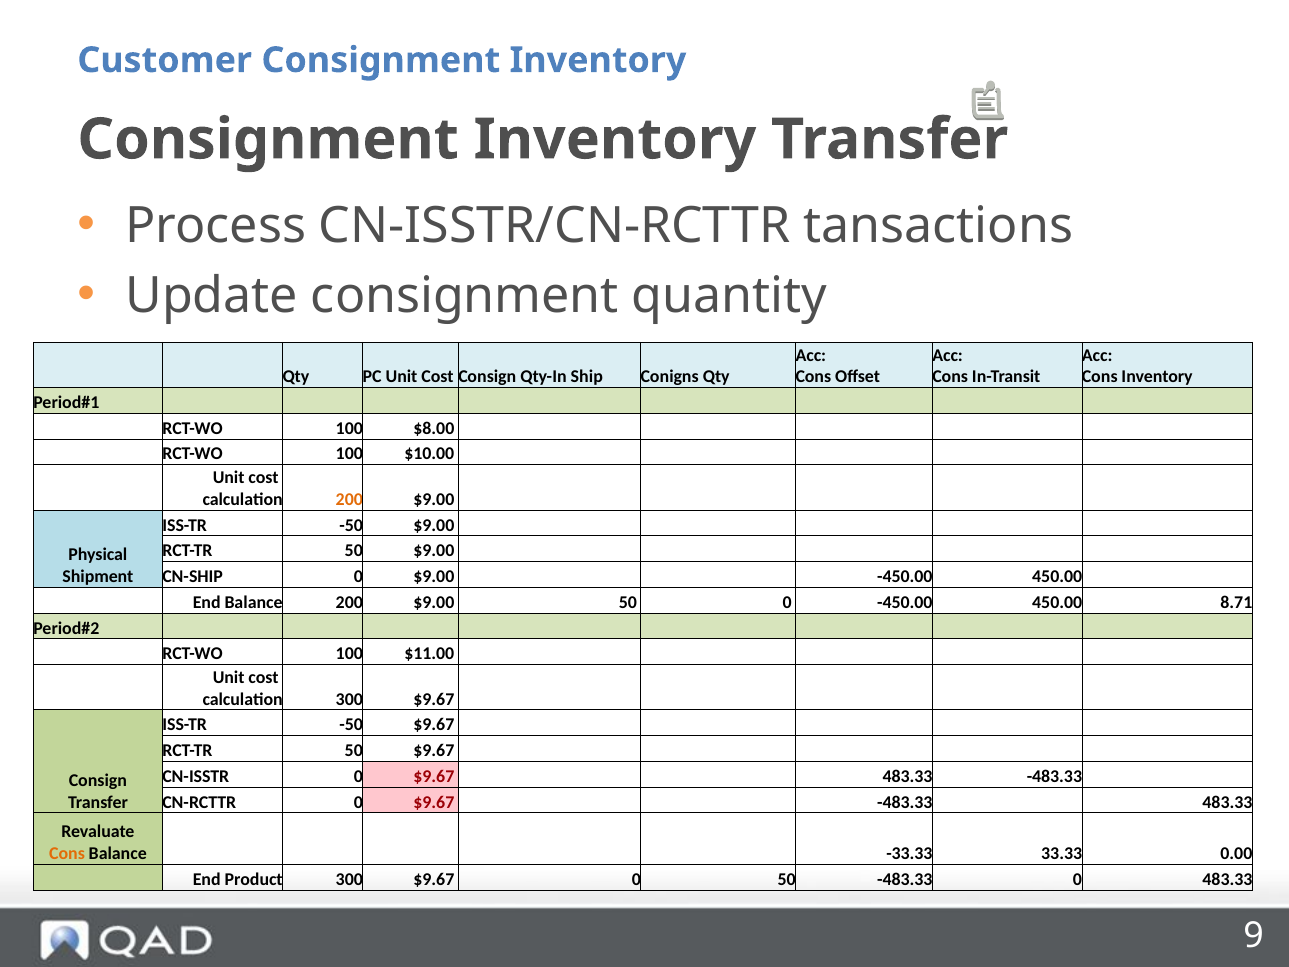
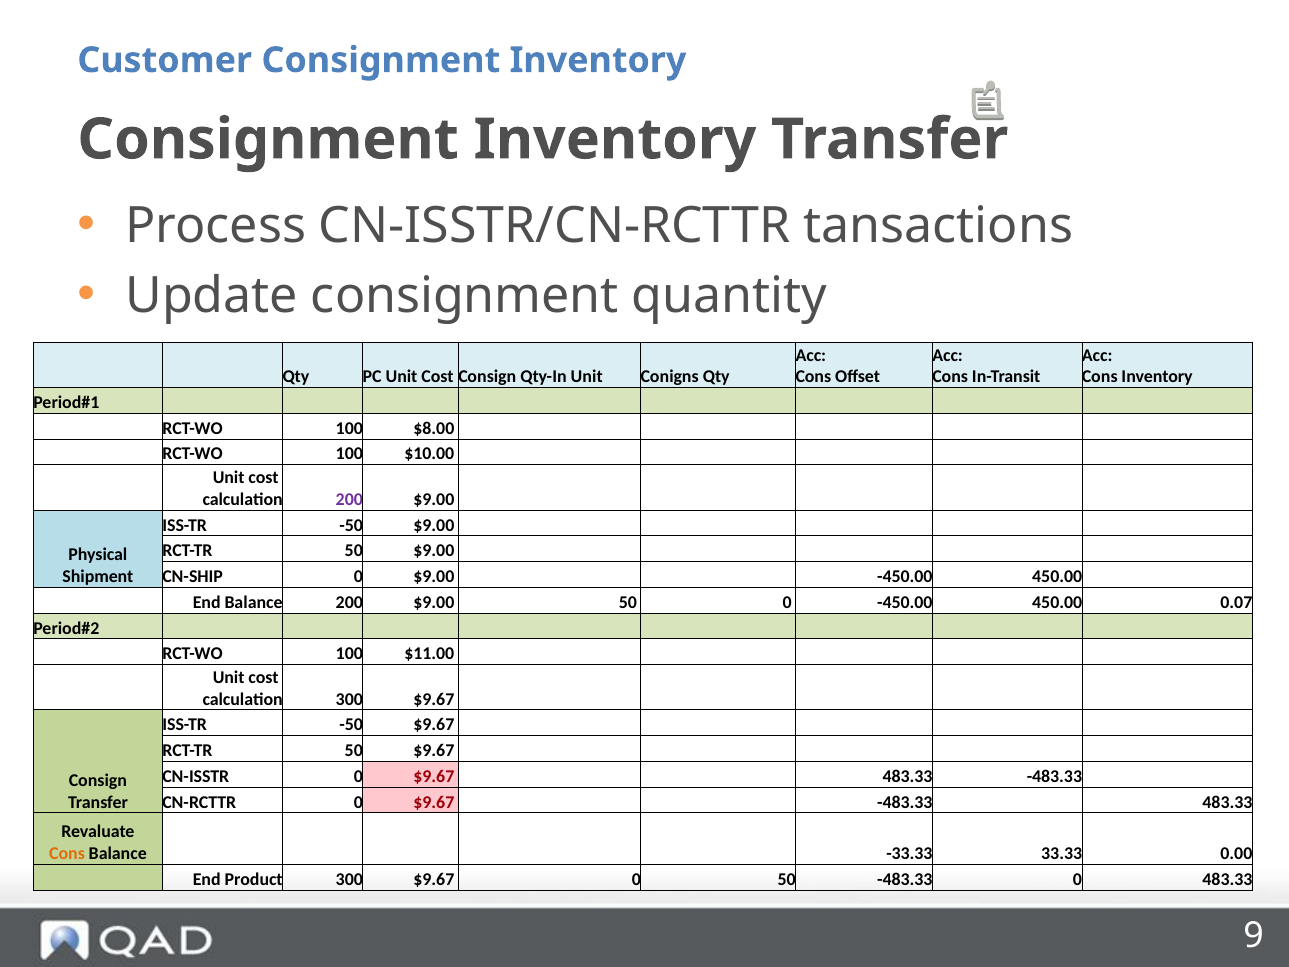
Qty-In Ship: Ship -> Unit
200 at (349, 499) colour: orange -> purple
8.71: 8.71 -> 0.07
